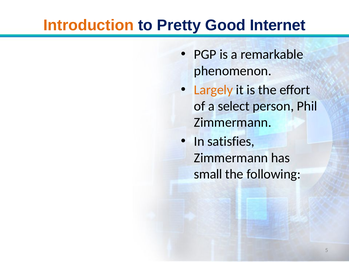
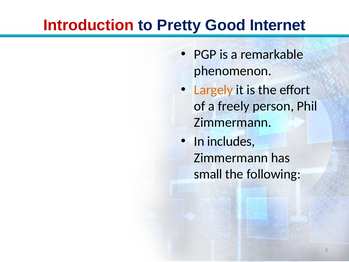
Introduction colour: orange -> red
select: select -> freely
satisfies: satisfies -> includes
